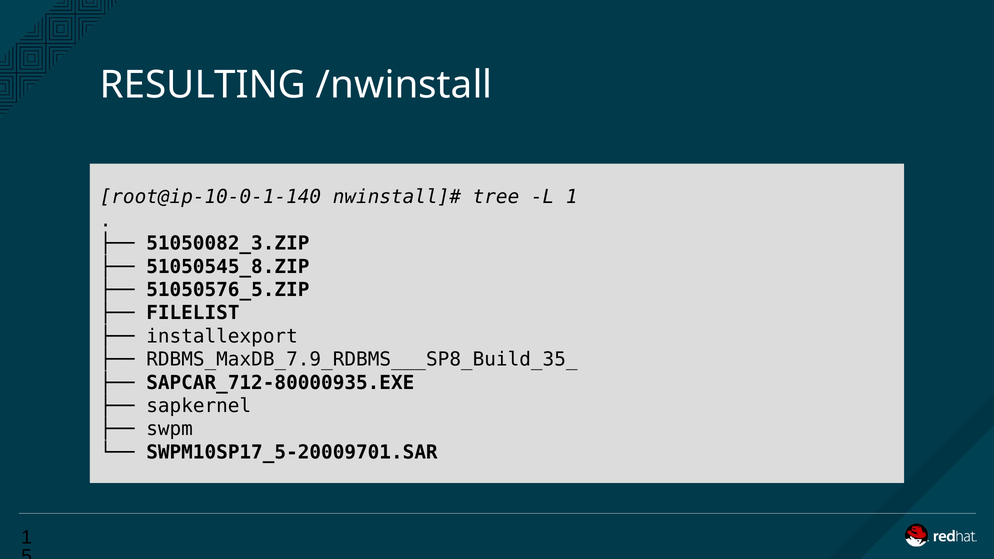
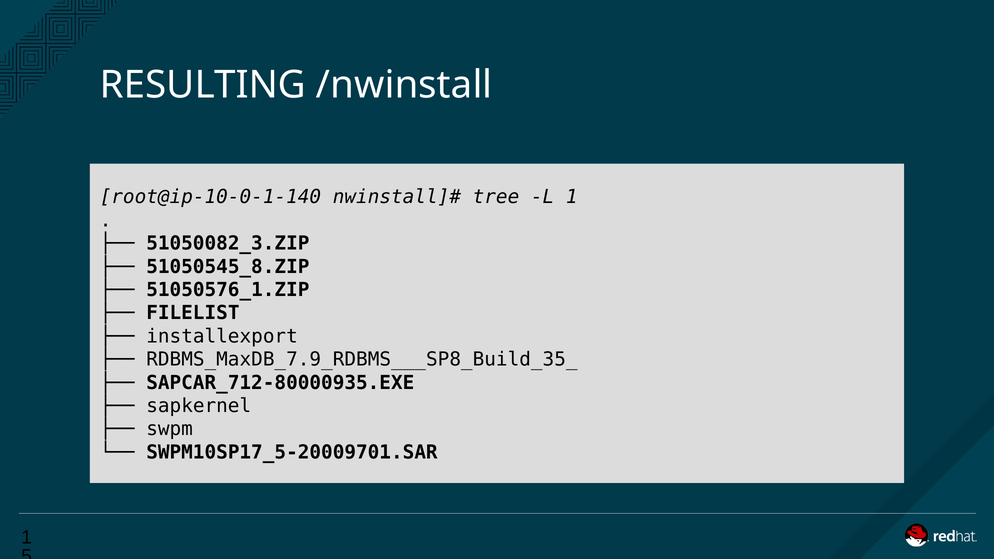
51050576_5.ZIP: 51050576_5.ZIP -> 51050576_1.ZIP
